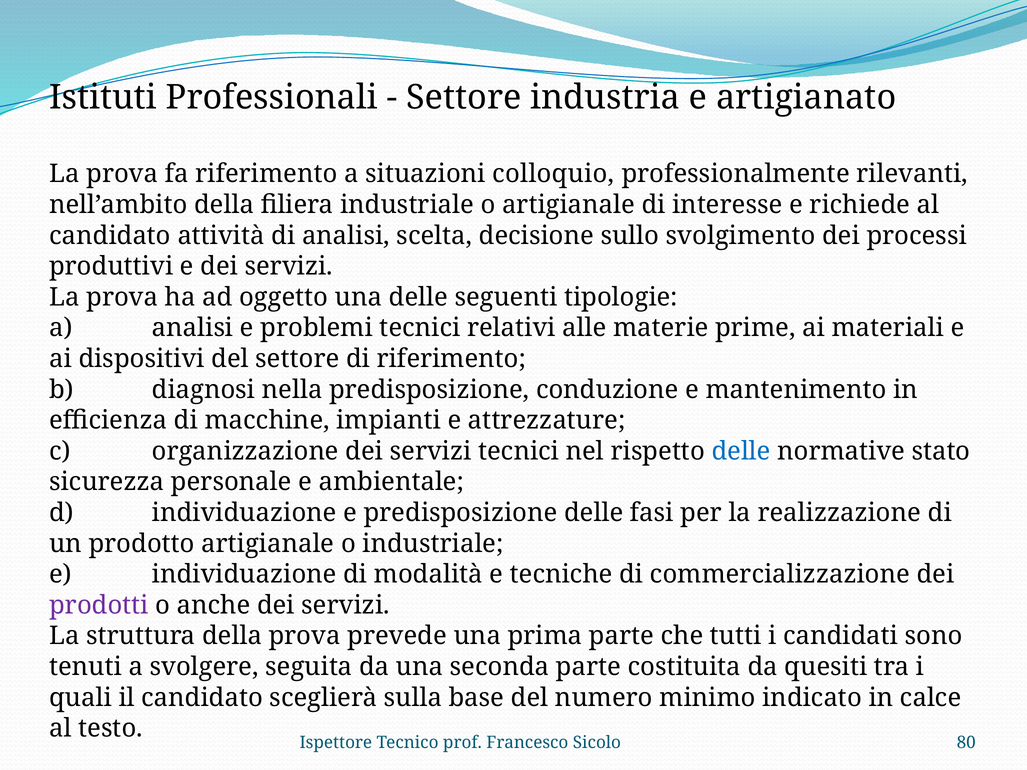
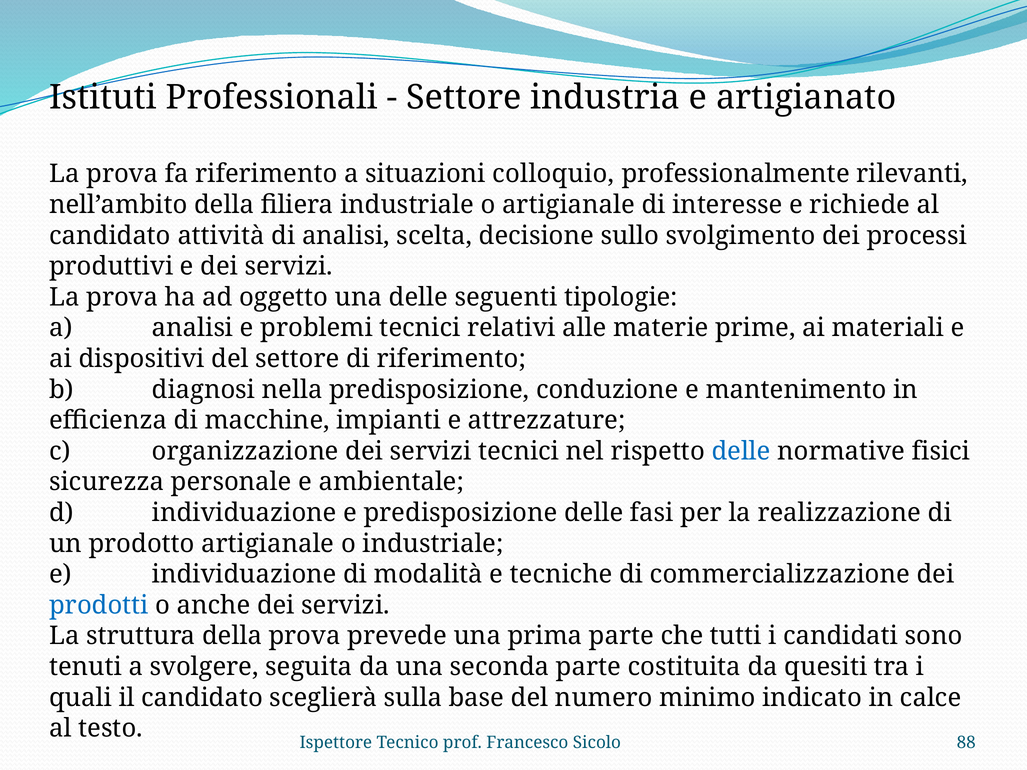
stato: stato -> fisici
prodotti colour: purple -> blue
80: 80 -> 88
